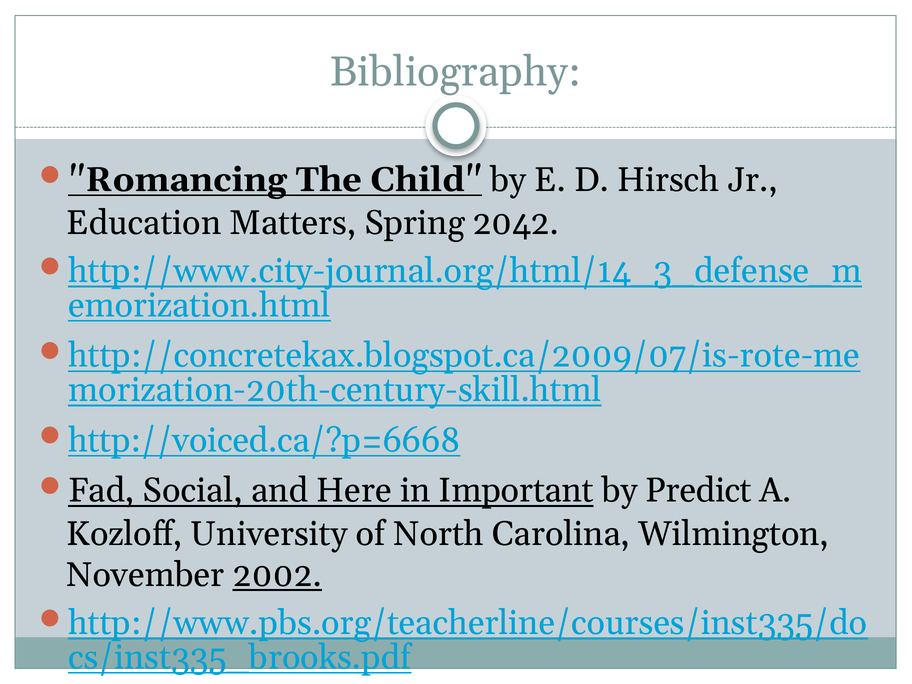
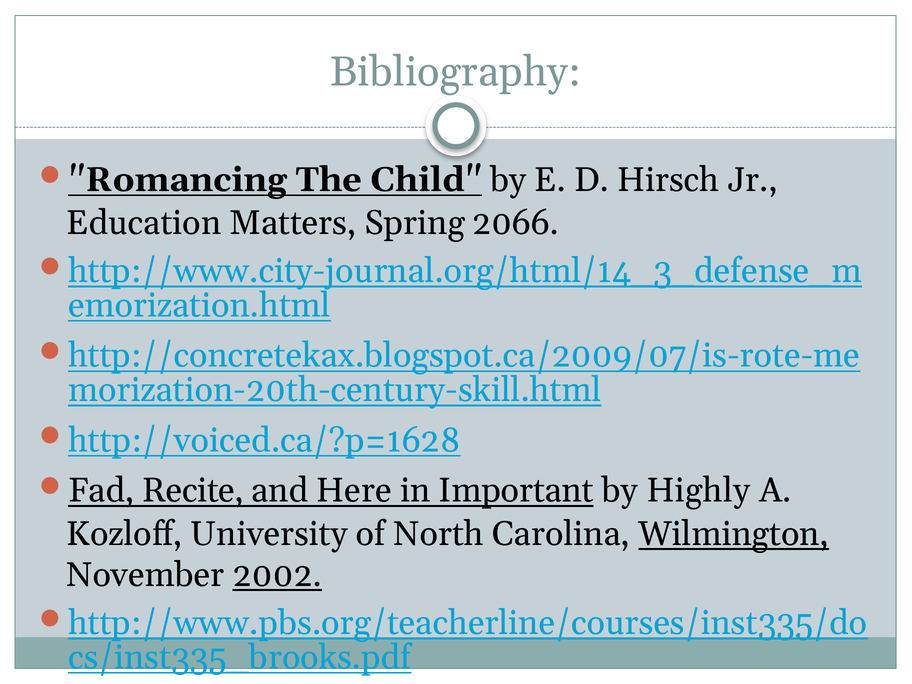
2042: 2042 -> 2066
http://voiced.ca/?p=6668: http://voiced.ca/?p=6668 -> http://voiced.ca/?p=1628
Social: Social -> Recite
Predict: Predict -> Highly
Wilmington underline: none -> present
